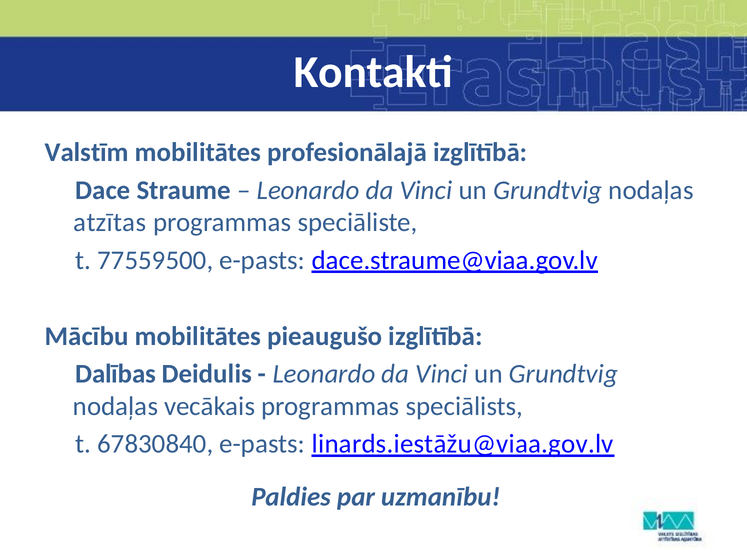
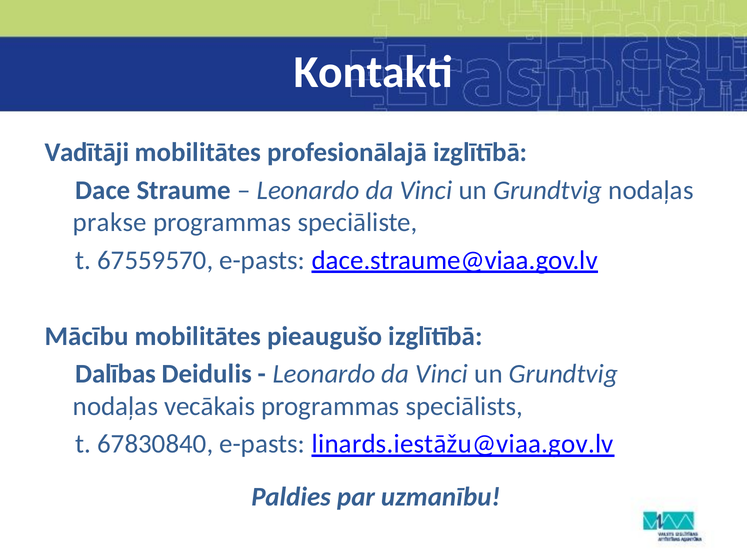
Valstīm: Valstīm -> Vadītāji
atzītas: atzītas -> prakse
77559500: 77559500 -> 67559570
